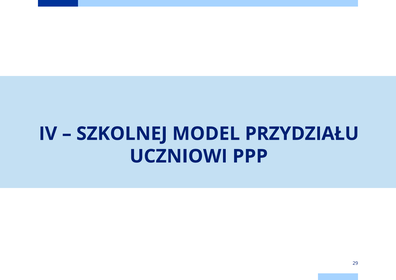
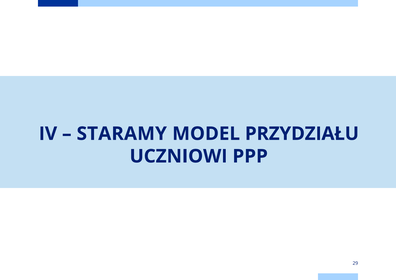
SZKOLNEJ: SZKOLNEJ -> STARAMY
